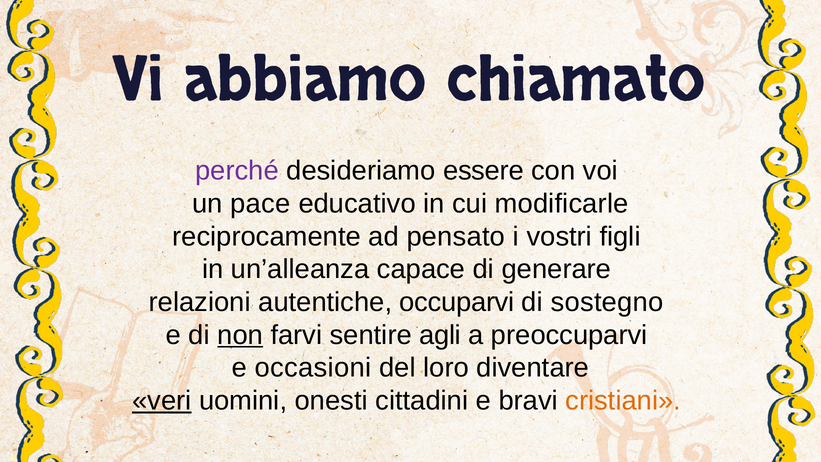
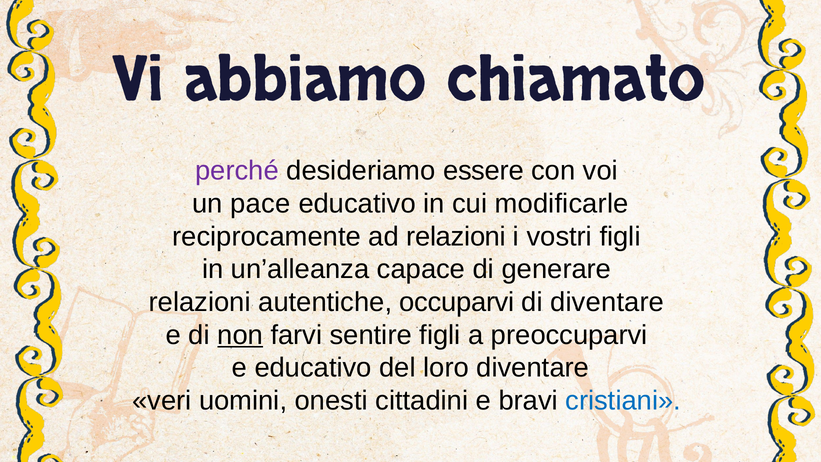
ad pensato: pensato -> relazioni
di sostegno: sostegno -> diventare
sentire agli: agli -> figli
e occasioni: occasioni -> educativo
veri underline: present -> none
cristiani colour: orange -> blue
